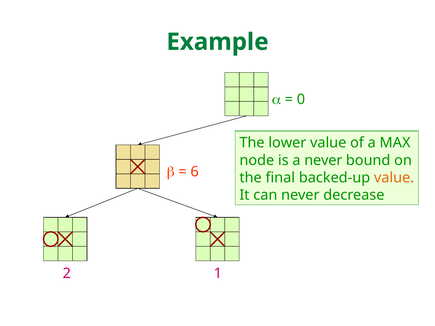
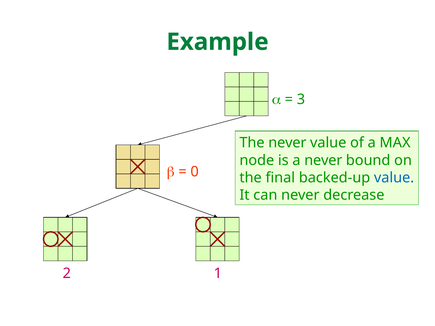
0: 0 -> 3
The lower: lower -> never
6: 6 -> 0
value at (394, 178) colour: orange -> blue
